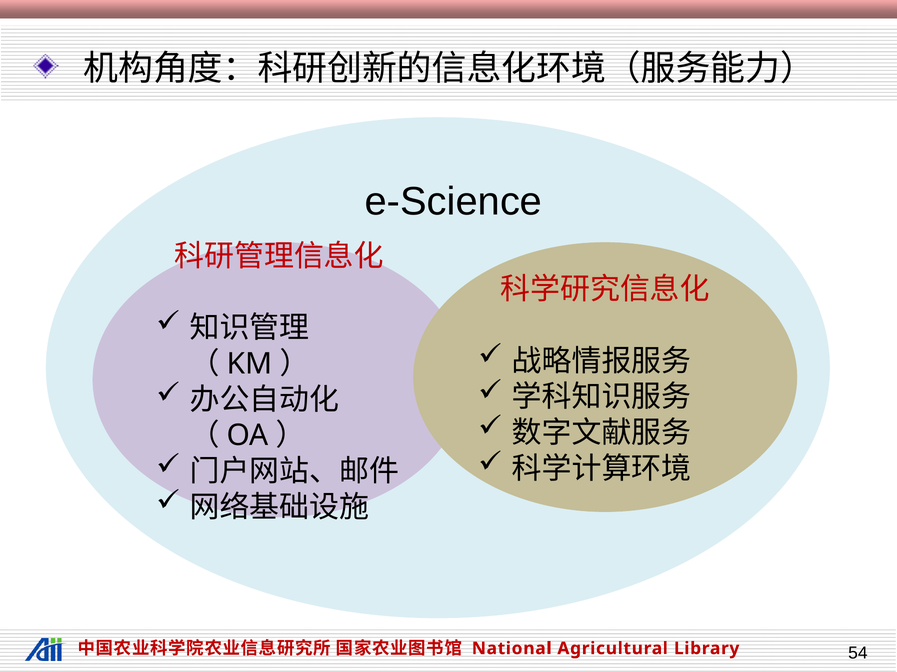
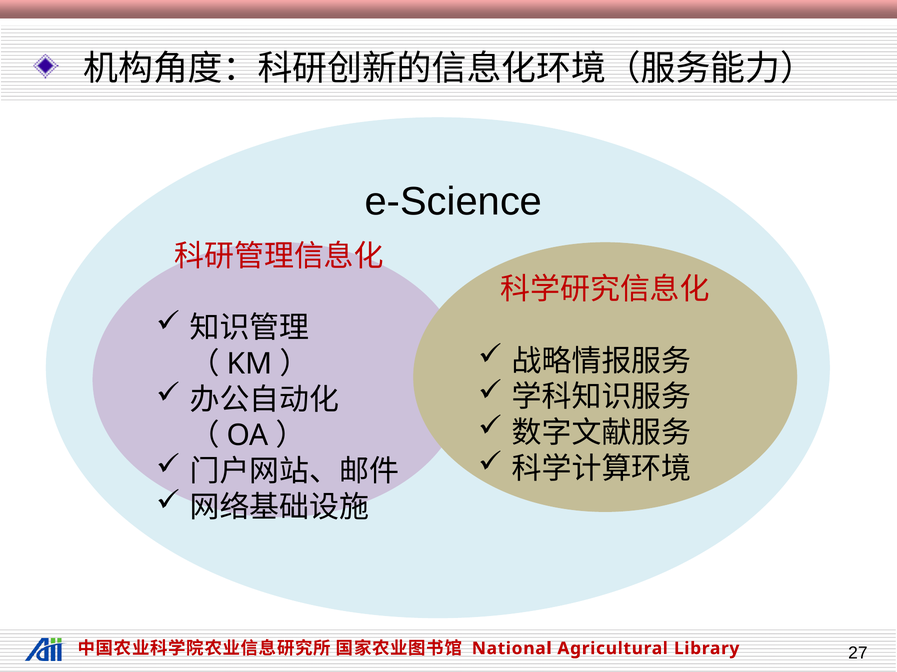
54: 54 -> 27
